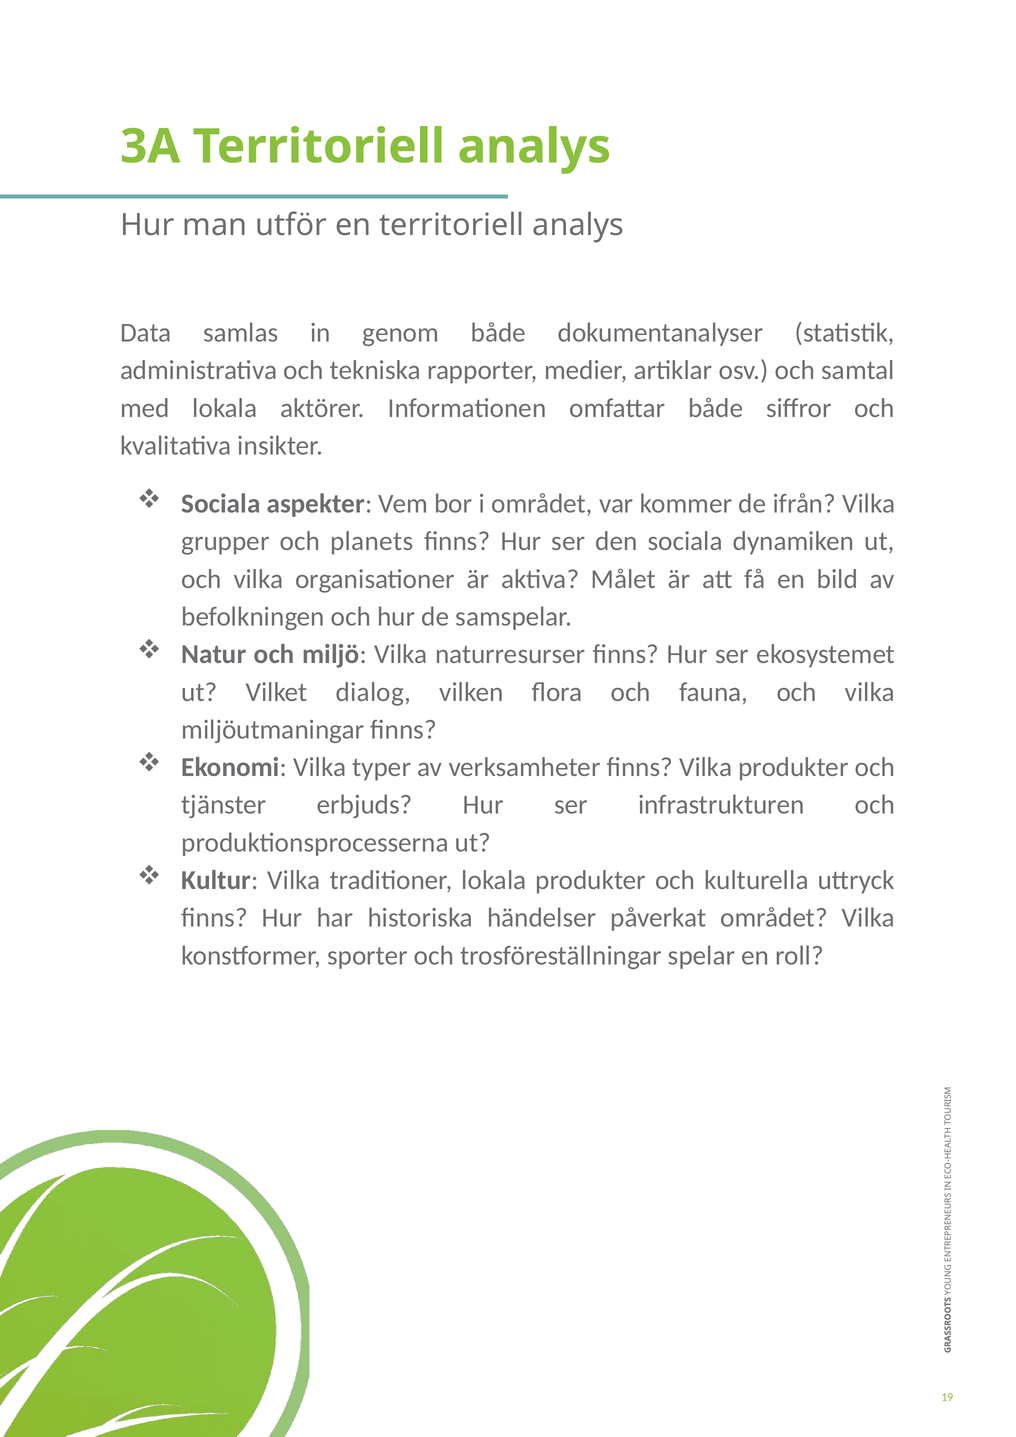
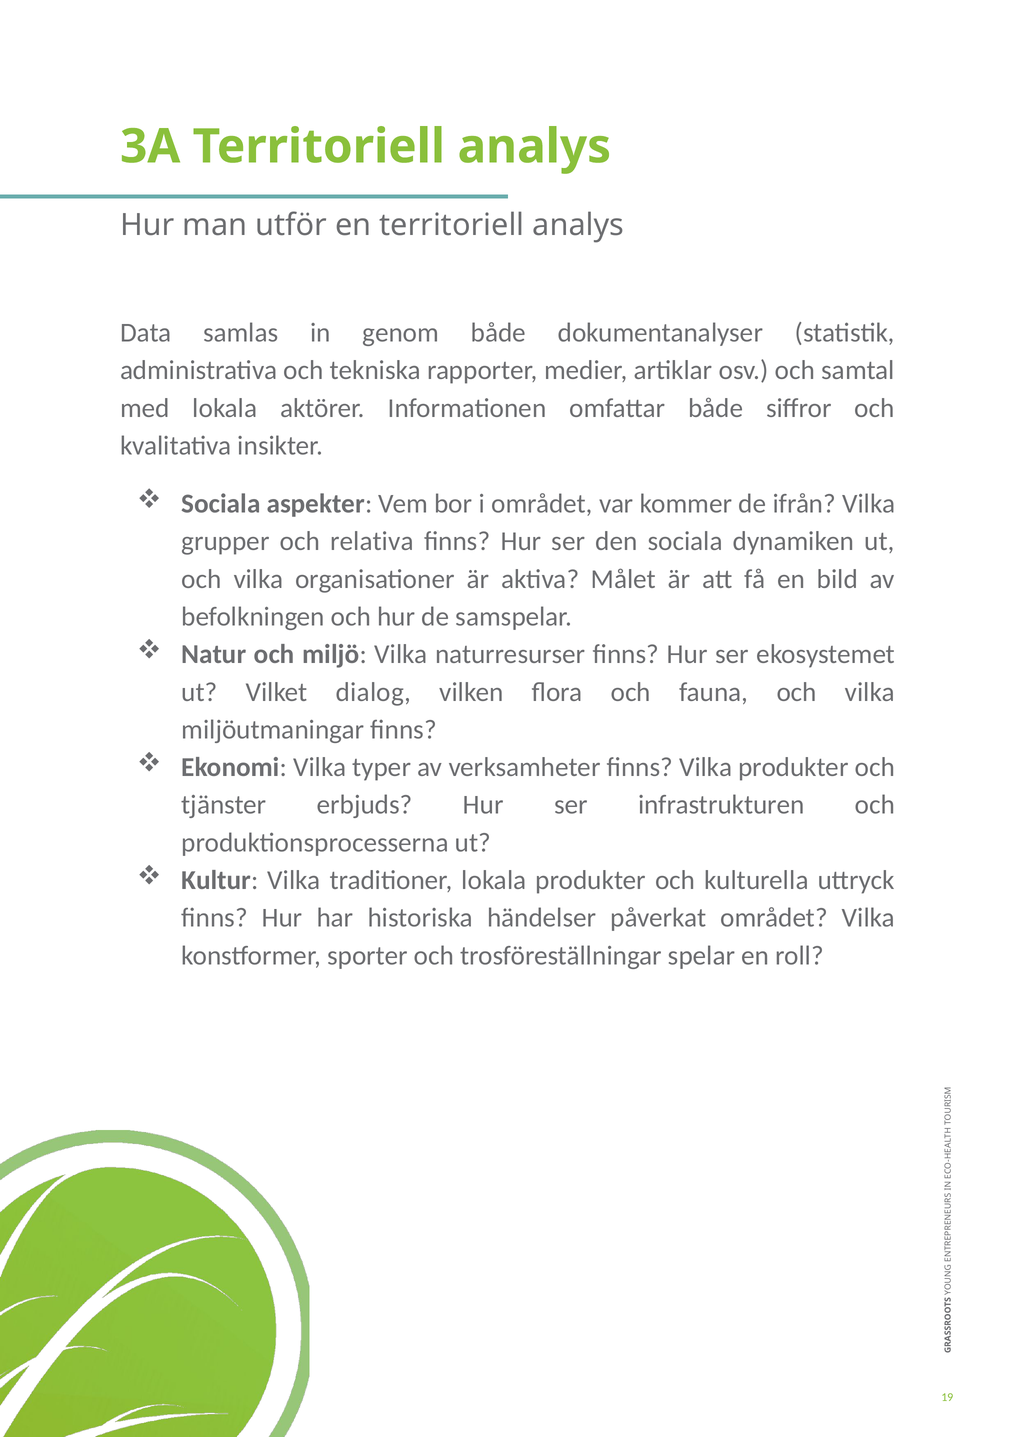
planets: planets -> relativa
